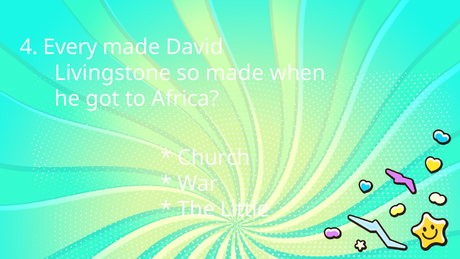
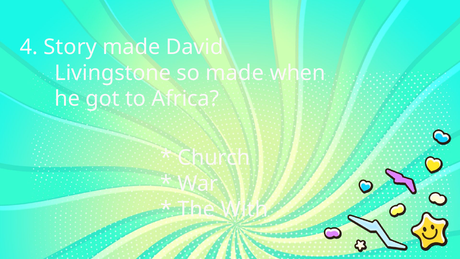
Every: Every -> Story
Little: Little -> With
